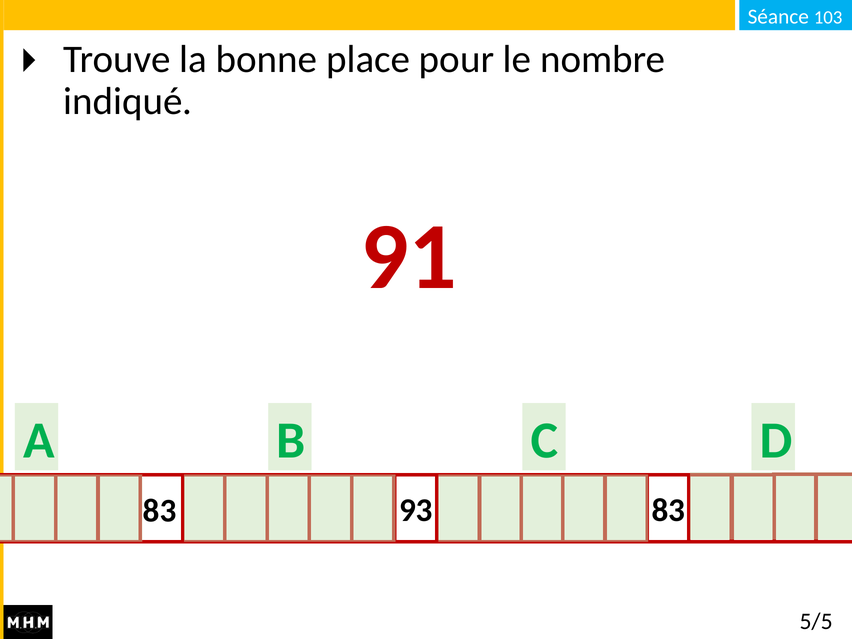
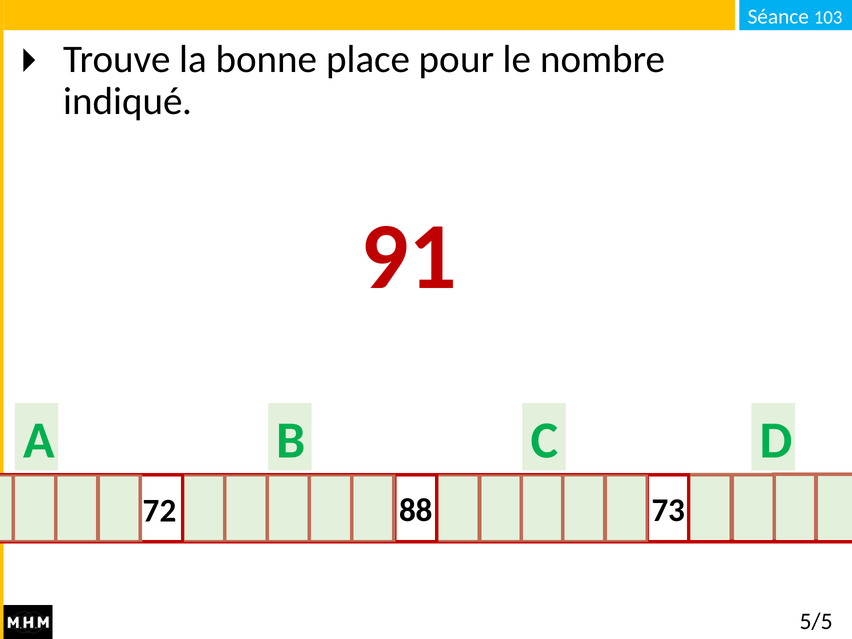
83 at (160, 511): 83 -> 72
93: 93 -> 88
83 at (668, 511): 83 -> 73
